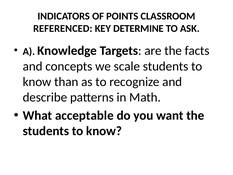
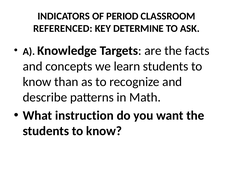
POINTS: POINTS -> PERIOD
scale: scale -> learn
acceptable: acceptable -> instruction
